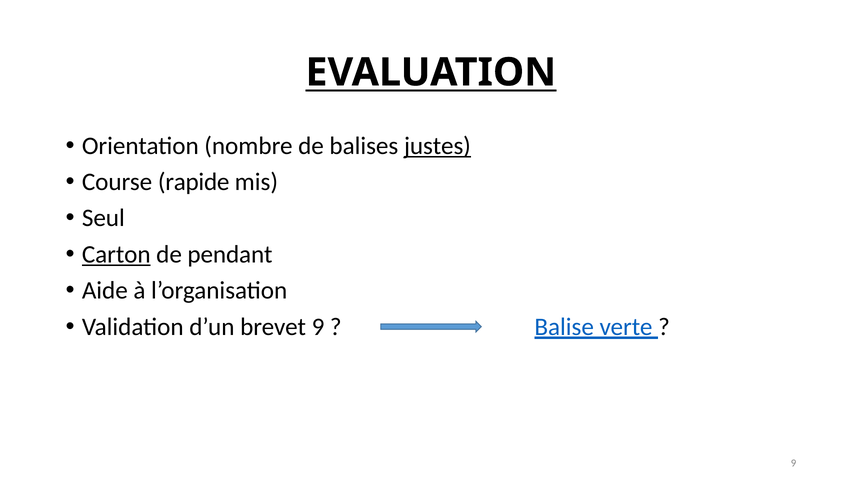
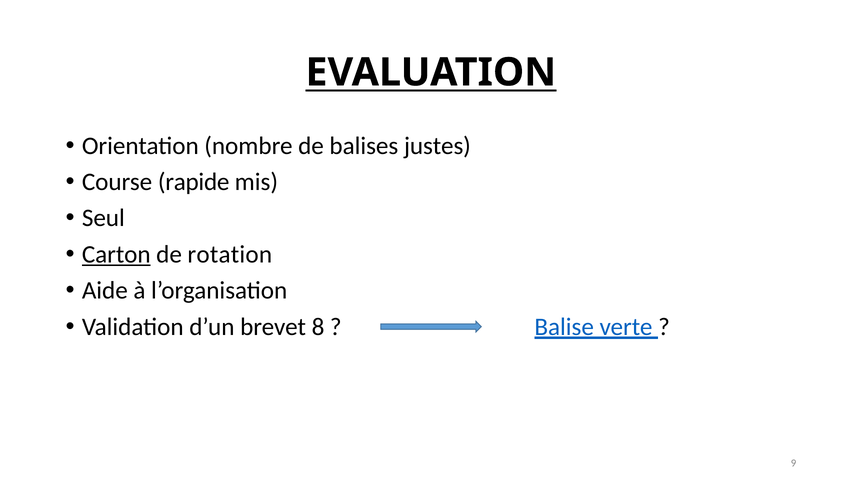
justes underline: present -> none
pendant: pendant -> rotation
brevet 9: 9 -> 8
